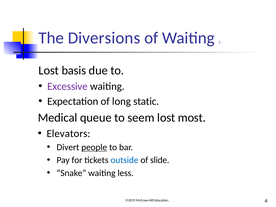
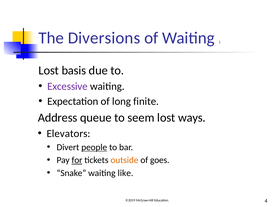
static: static -> finite
Medical: Medical -> Address
most: most -> ways
for underline: none -> present
outside colour: blue -> orange
slide: slide -> goes
less: less -> like
